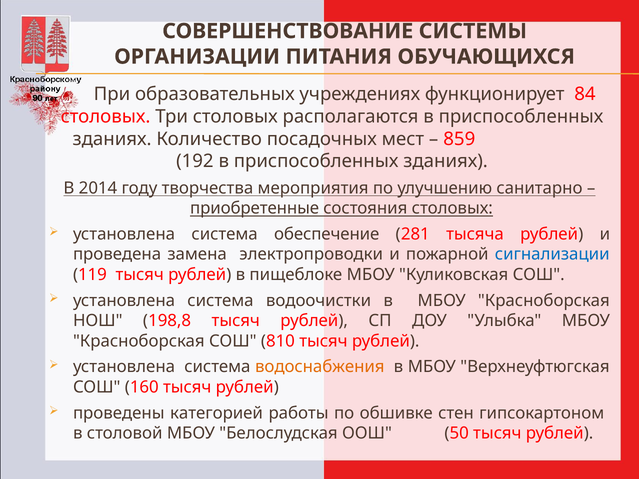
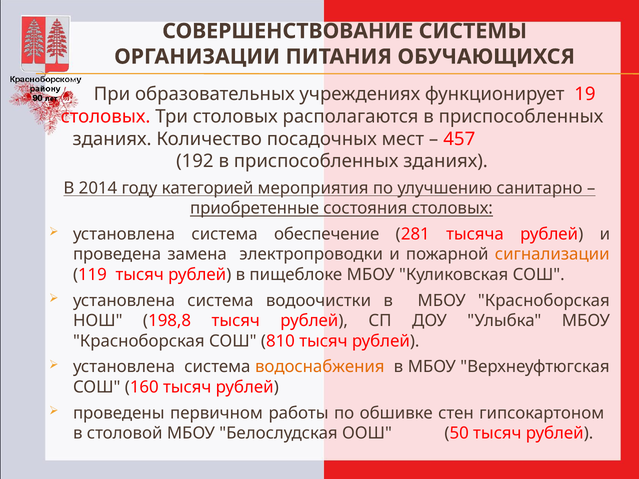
84: 84 -> 19
859: 859 -> 457
творчества: творчества -> категорией
сигнализации colour: blue -> orange
категорией: категорией -> первичном
